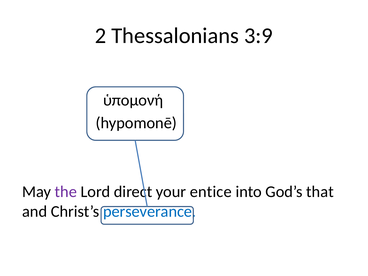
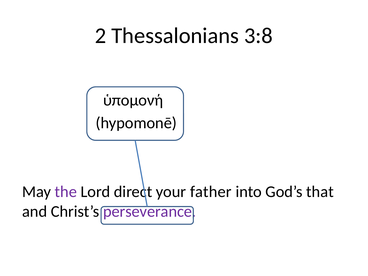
3:9: 3:9 -> 3:8
entice: entice -> father
perseverance colour: blue -> purple
